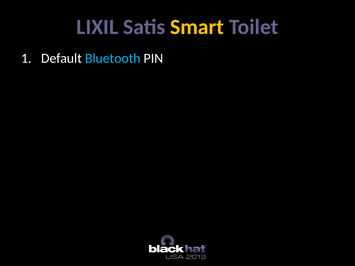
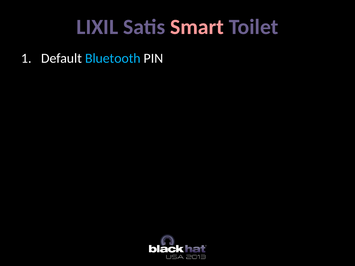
Smart colour: yellow -> pink
